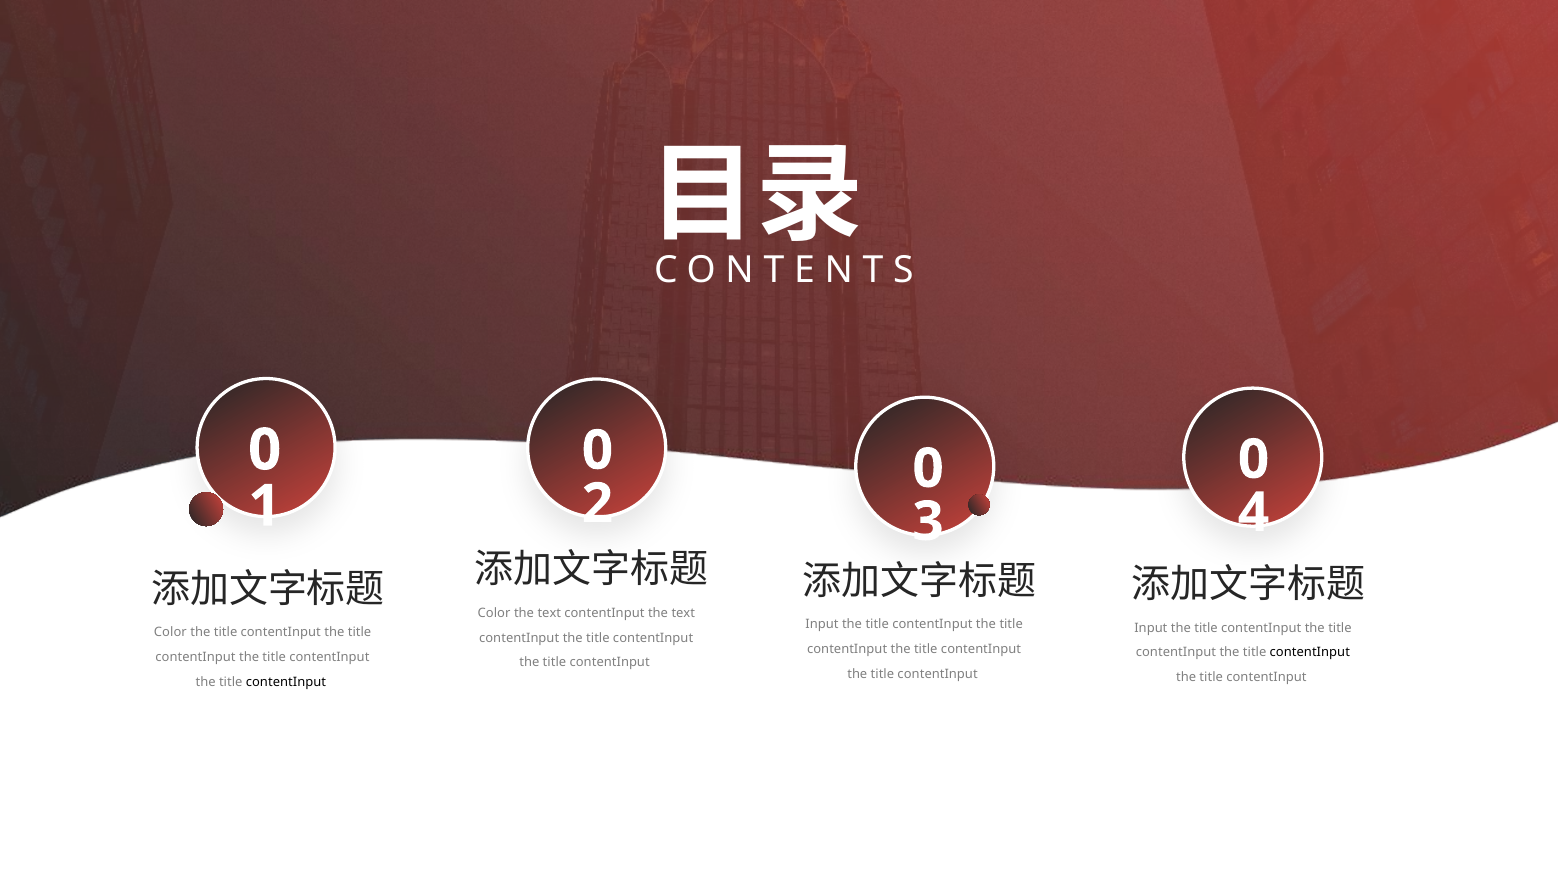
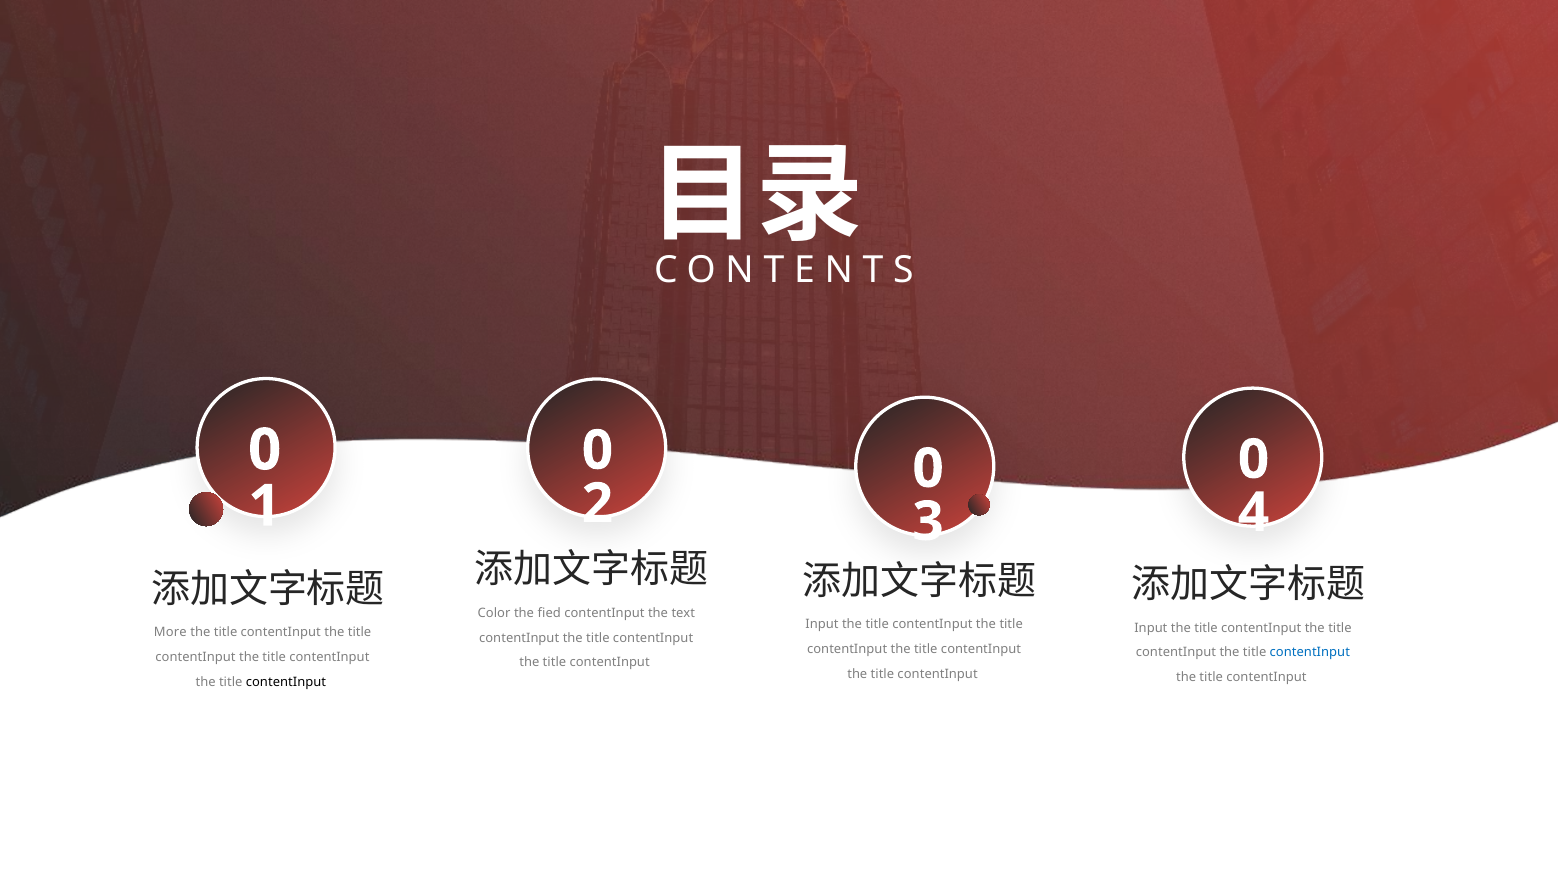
text at (549, 612): text -> fied
Color at (170, 632): Color -> More
contentInput at (1310, 652) colour: black -> blue
